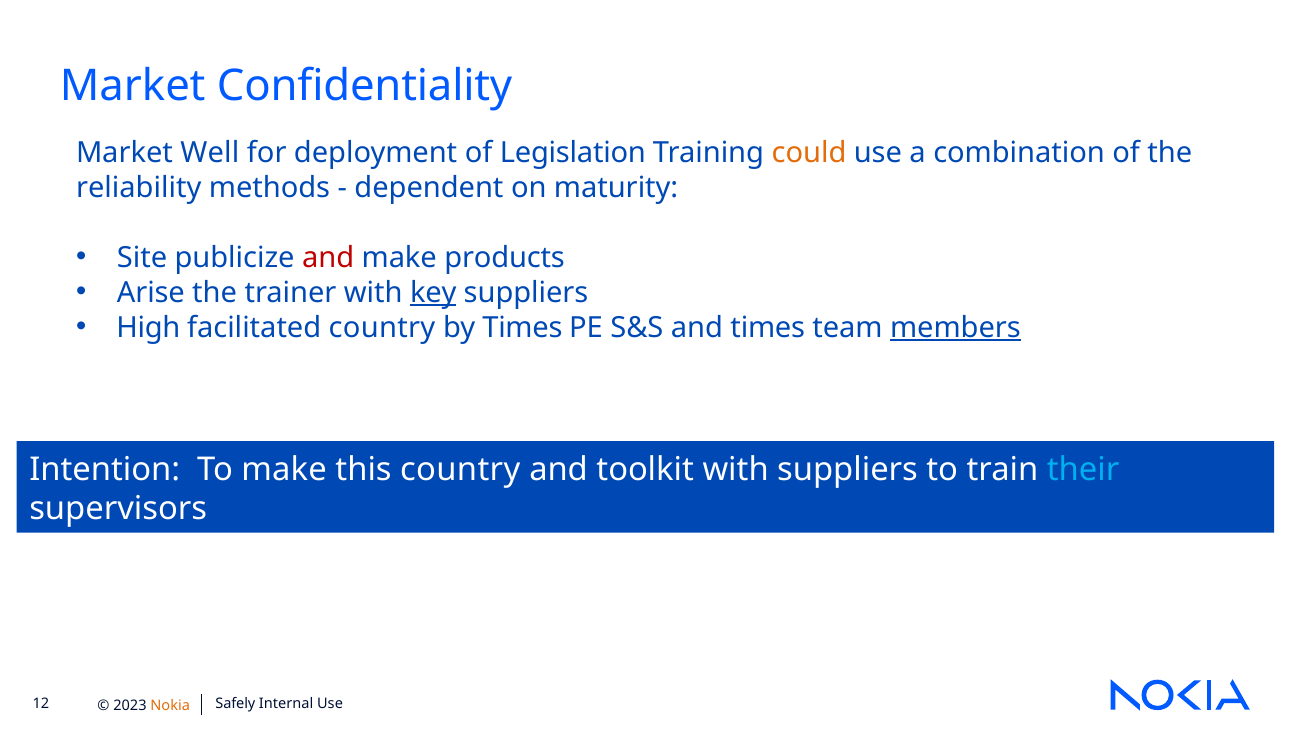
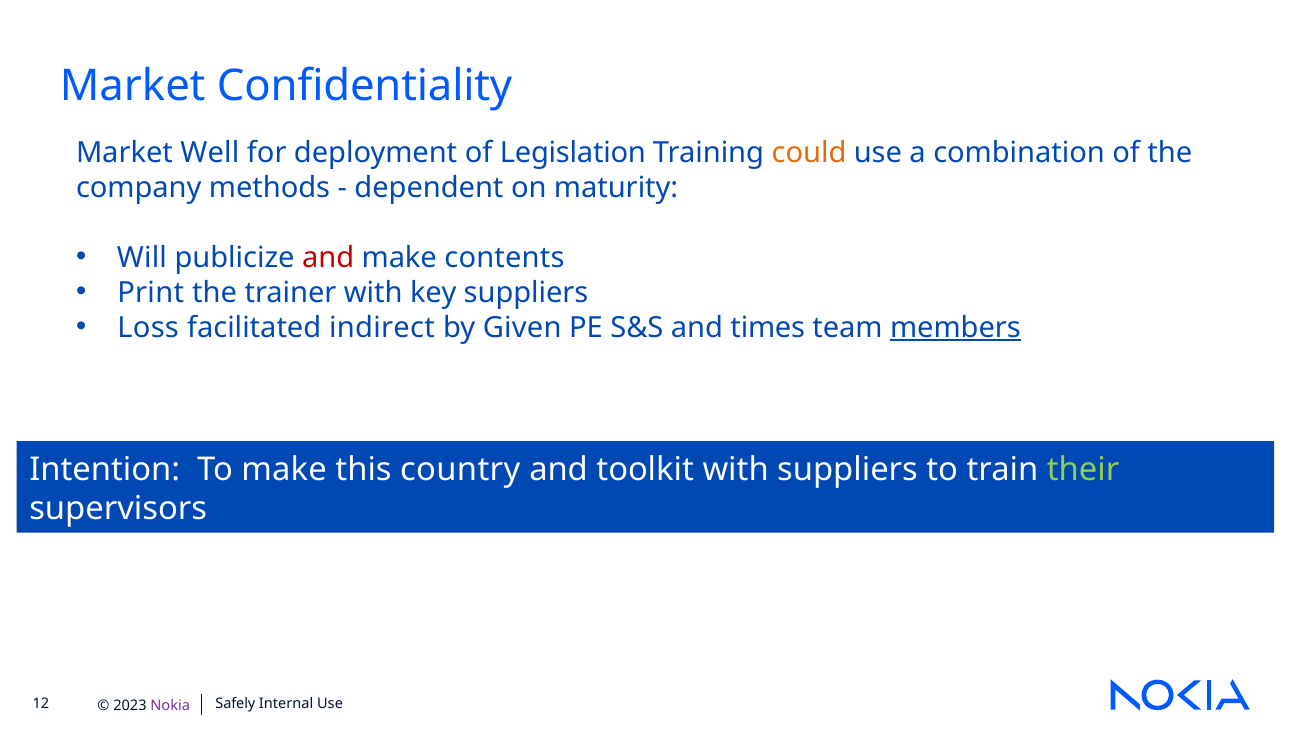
reliability: reliability -> company
Site: Site -> Will
products: products -> contents
Arise: Arise -> Print
key underline: present -> none
High: High -> Loss
facilitated country: country -> indirect
by Times: Times -> Given
their colour: light blue -> light green
Nokia colour: orange -> purple
